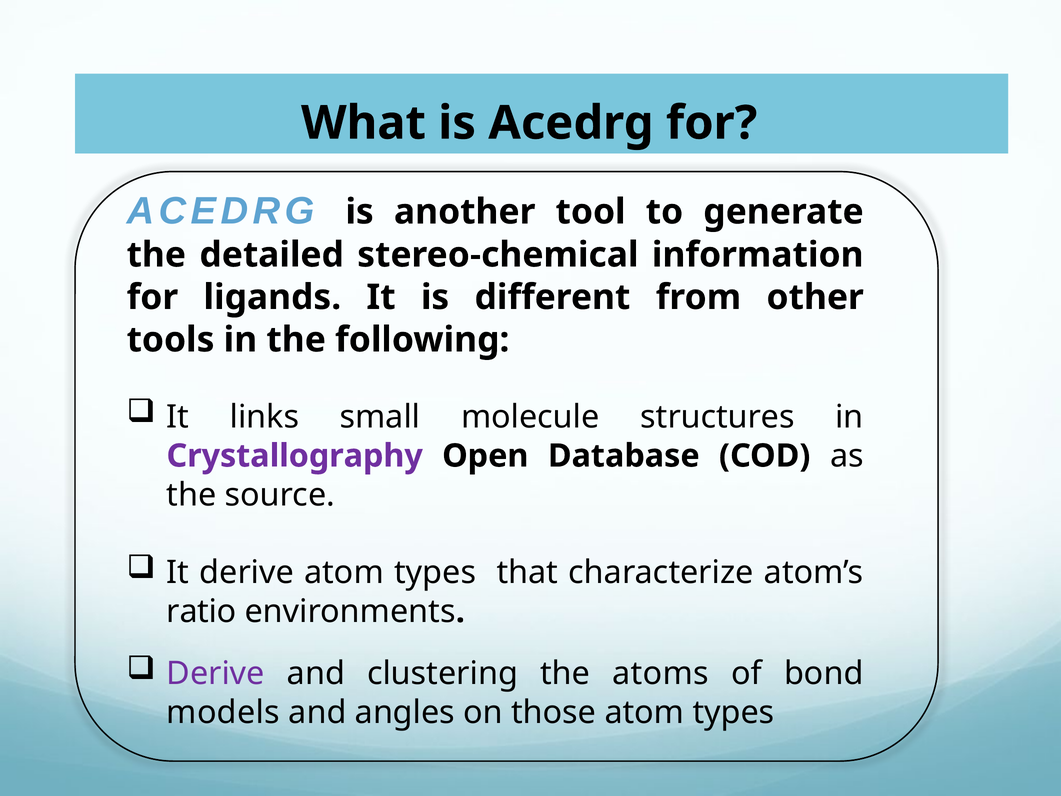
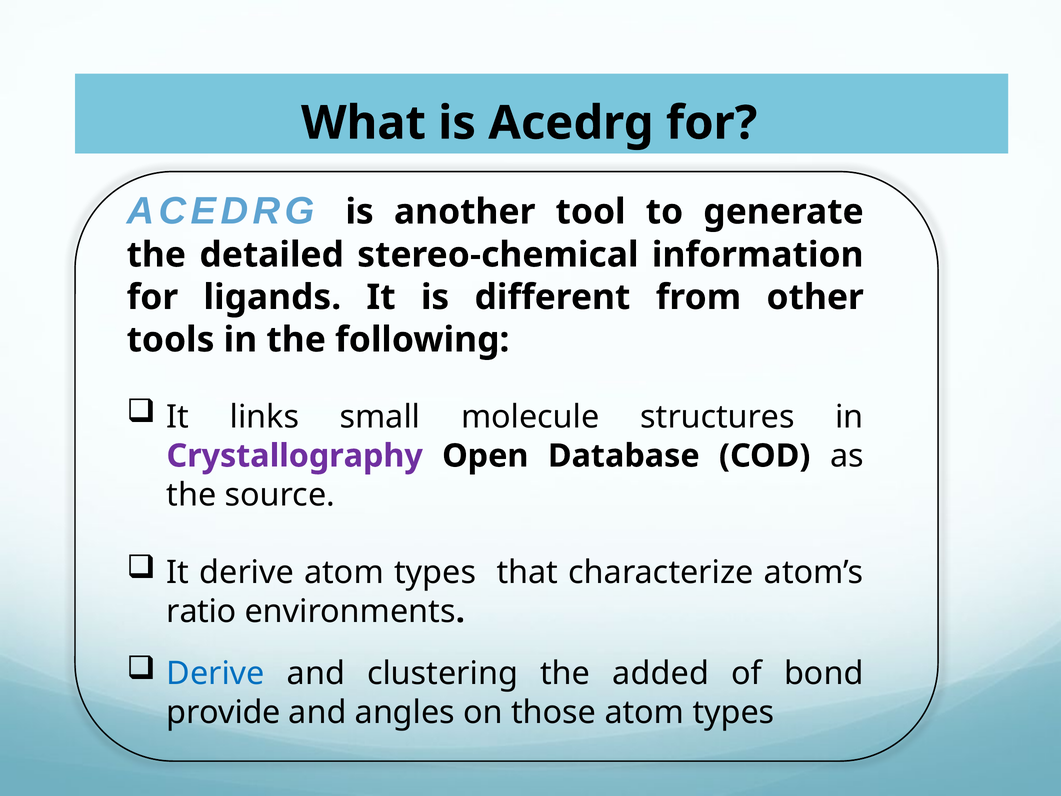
Derive at (216, 674) colour: purple -> blue
atoms: atoms -> added
models: models -> provide
